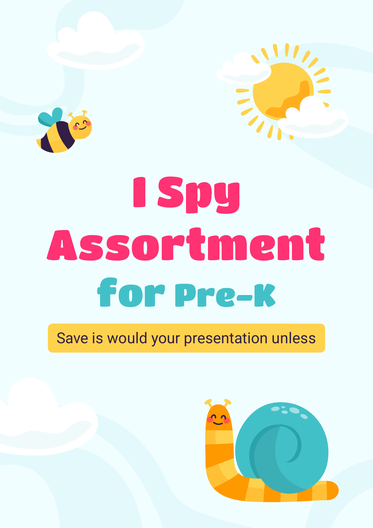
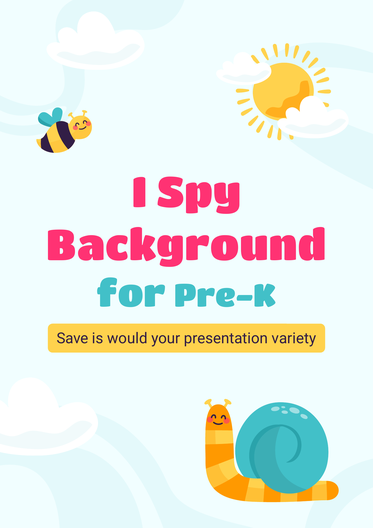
Assortment: Assortment -> Background
unless: unless -> variety
